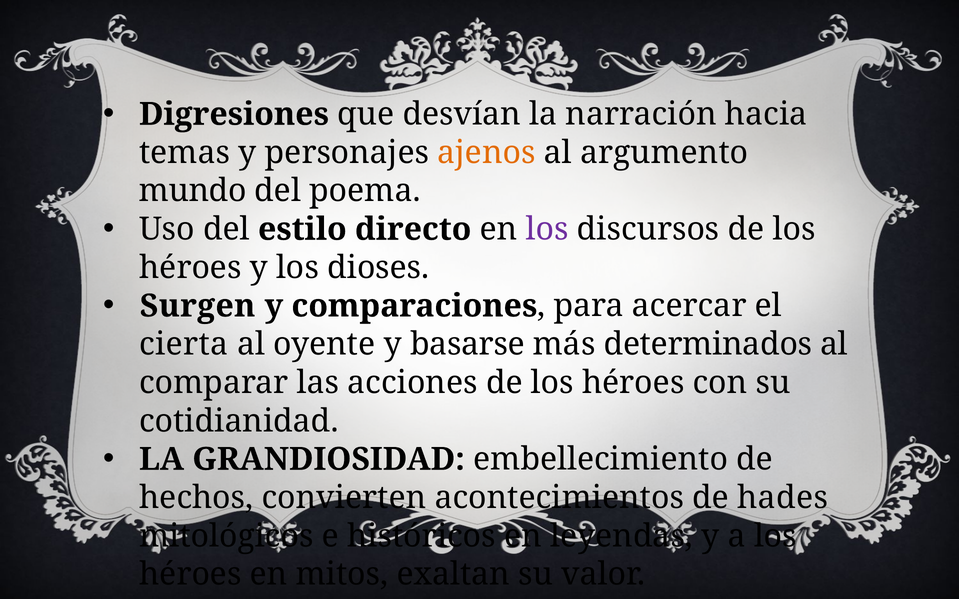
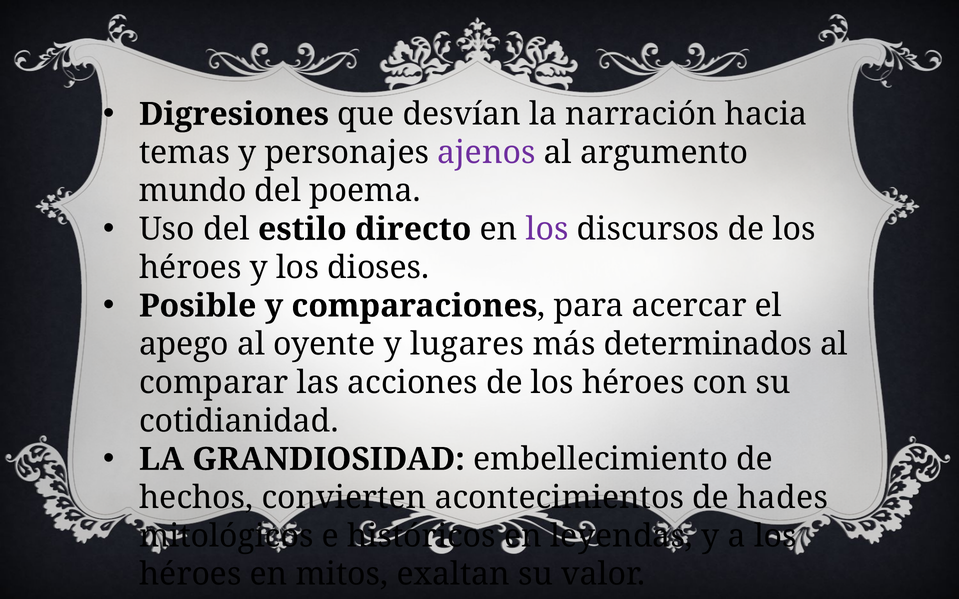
ajenos colour: orange -> purple
Surgen: Surgen -> Posible
cierta: cierta -> apego
basarse: basarse -> lugares
